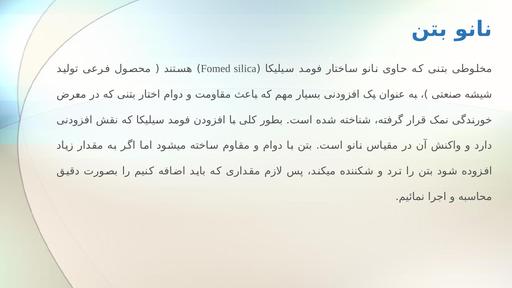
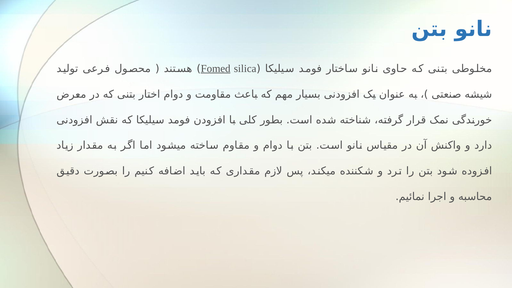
Fomed underline: none -> present
